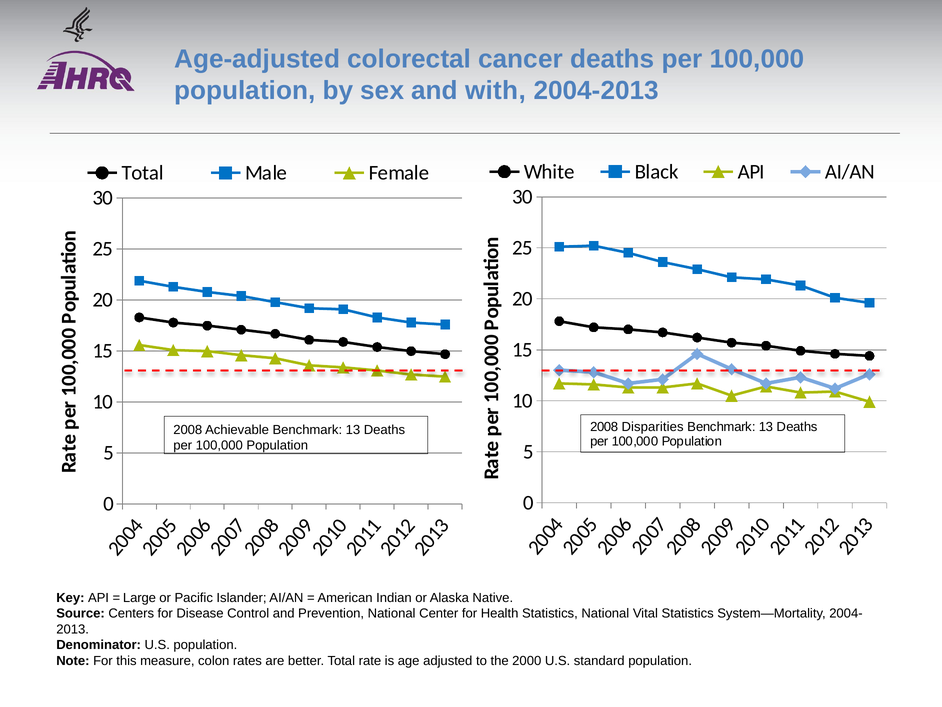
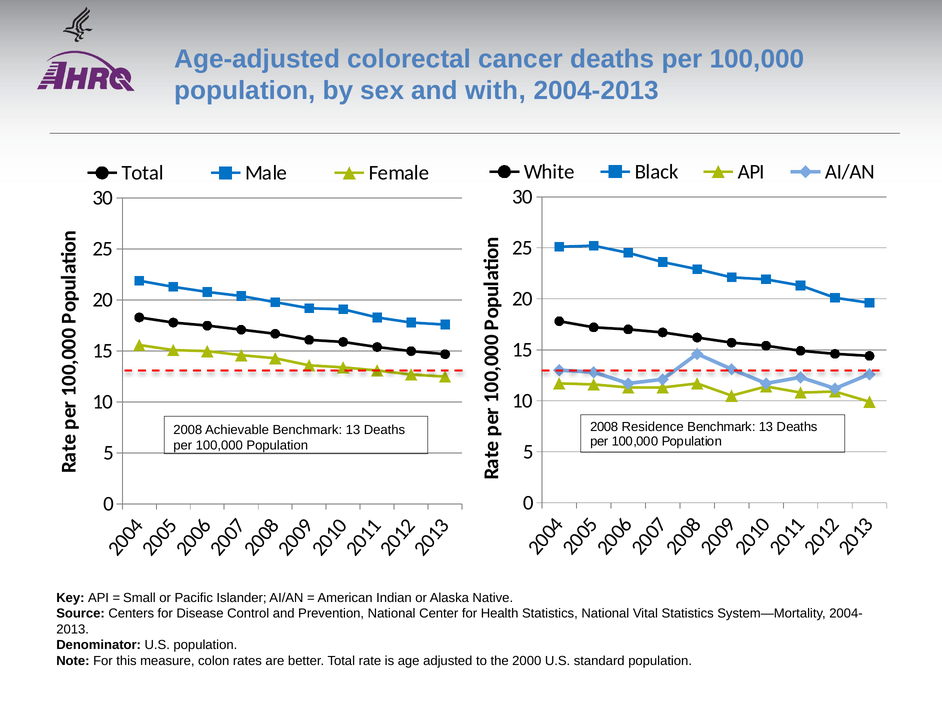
Disparities: Disparities -> Residence
Large: Large -> Small
